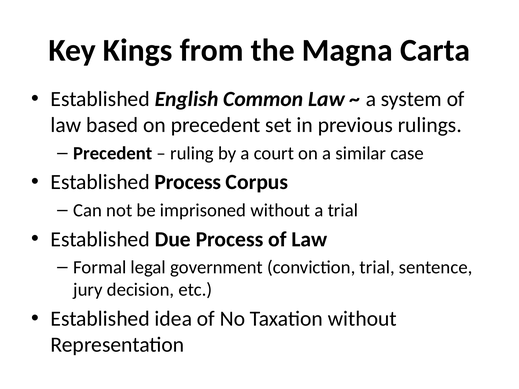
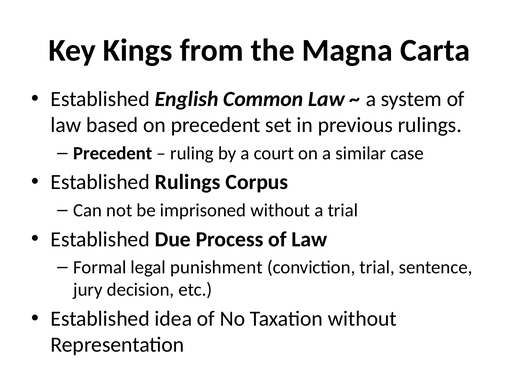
Established Process: Process -> Rulings
government: government -> punishment
